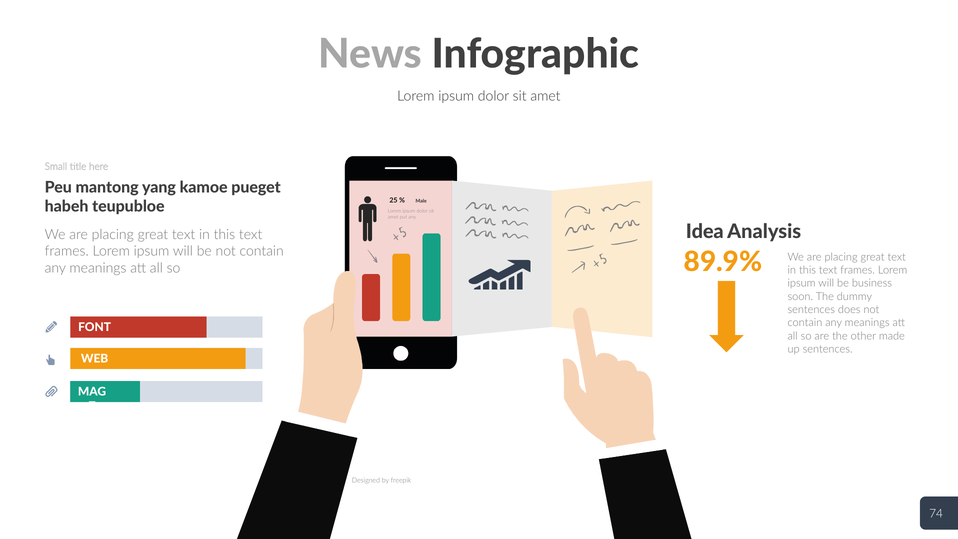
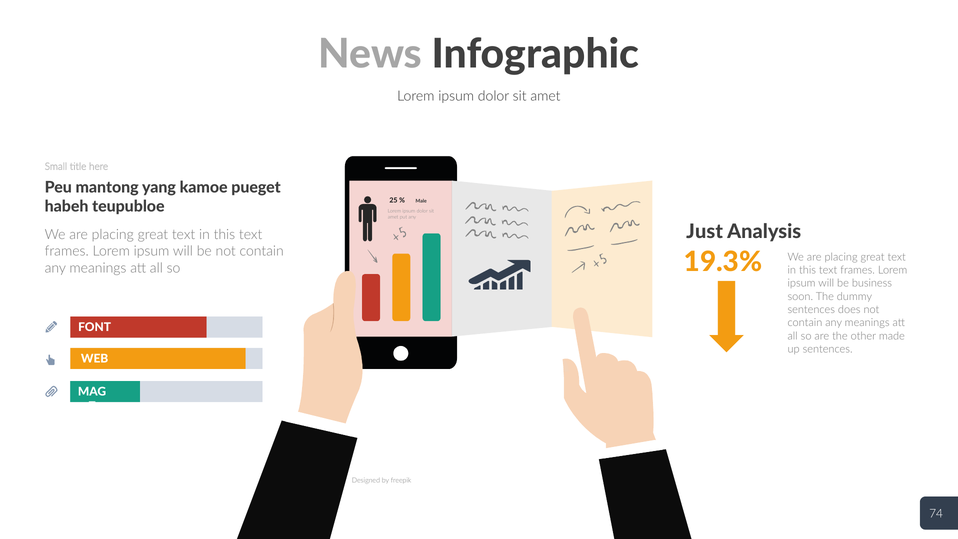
Idea: Idea -> Just
89.9%: 89.9% -> 19.3%
